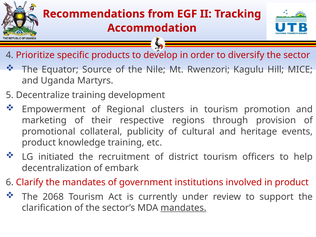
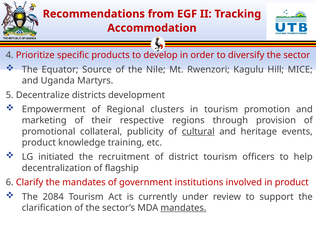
Decentralize training: training -> districts
cultural underline: none -> present
embark: embark -> flagship
2068: 2068 -> 2084
